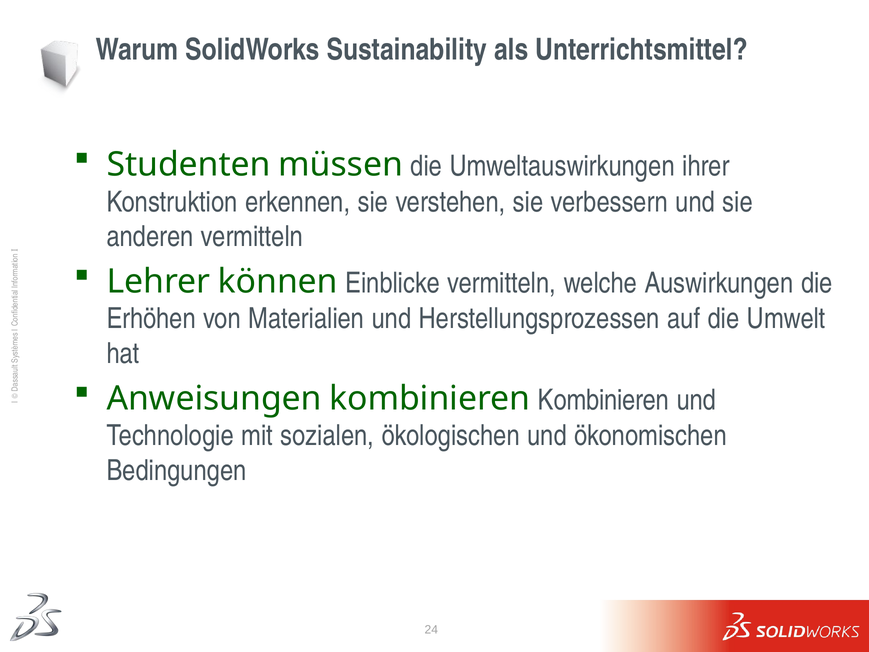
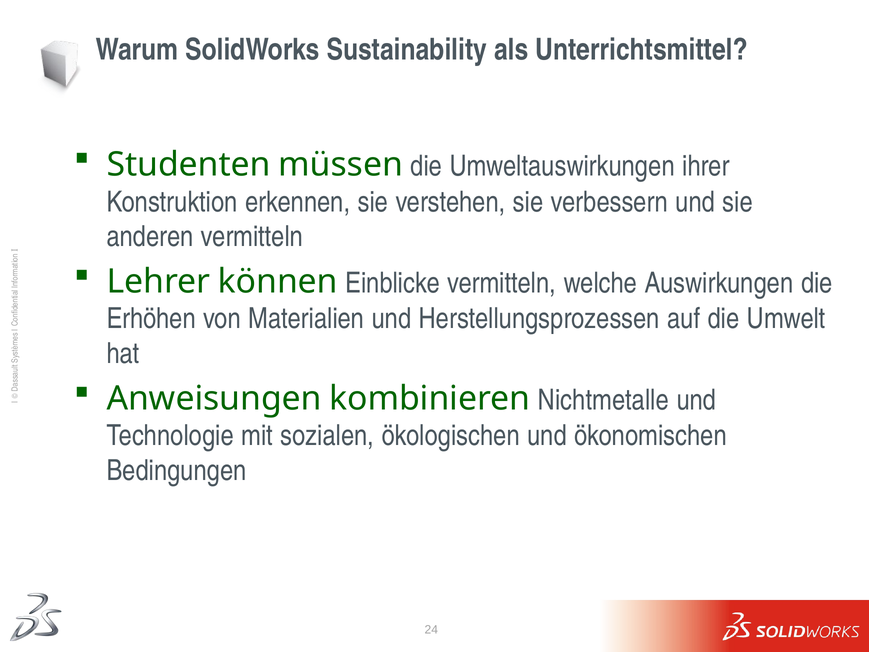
kombinieren Kombinieren: Kombinieren -> Nichtmetalle
